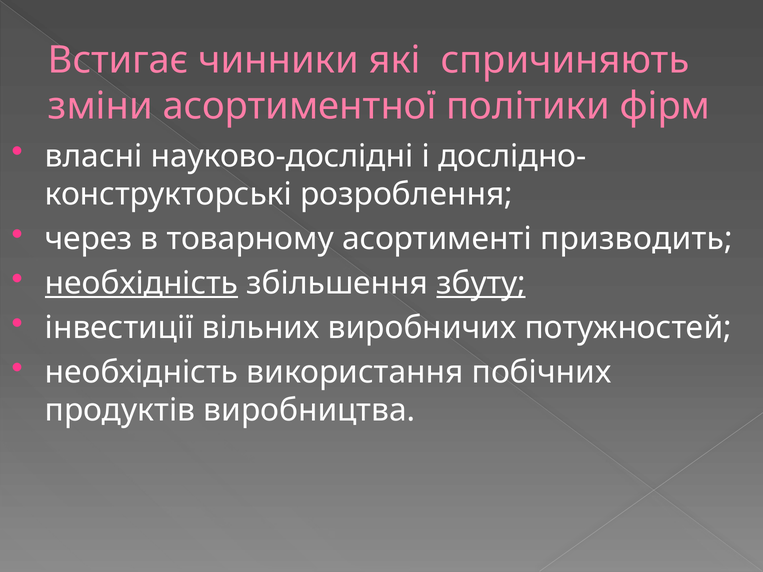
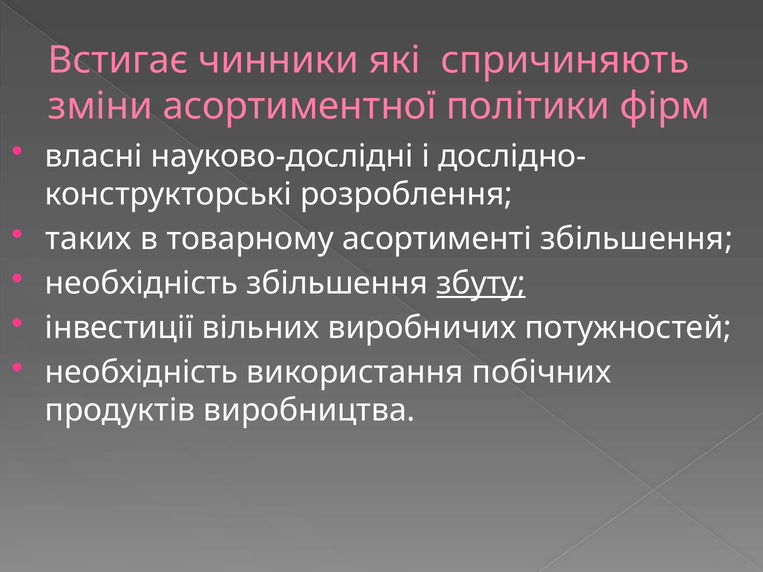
через: через -> таких
асортименті призводить: призводить -> збільшення
необхідність at (142, 283) underline: present -> none
